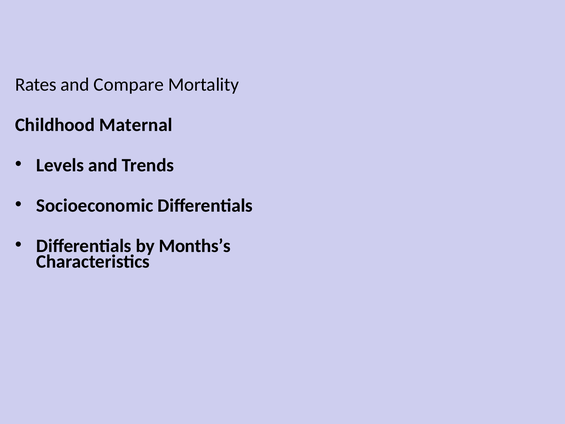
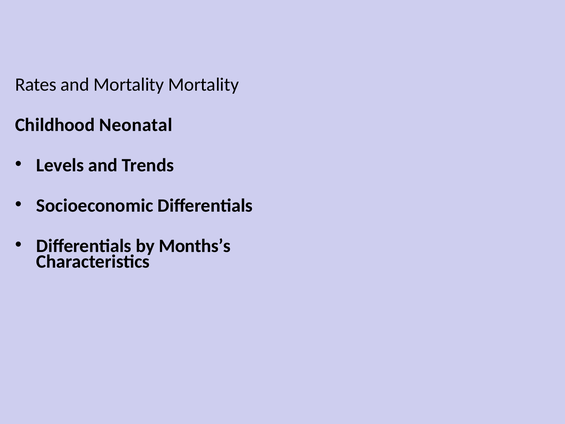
and Compare: Compare -> Mortality
Maternal: Maternal -> Neonatal
